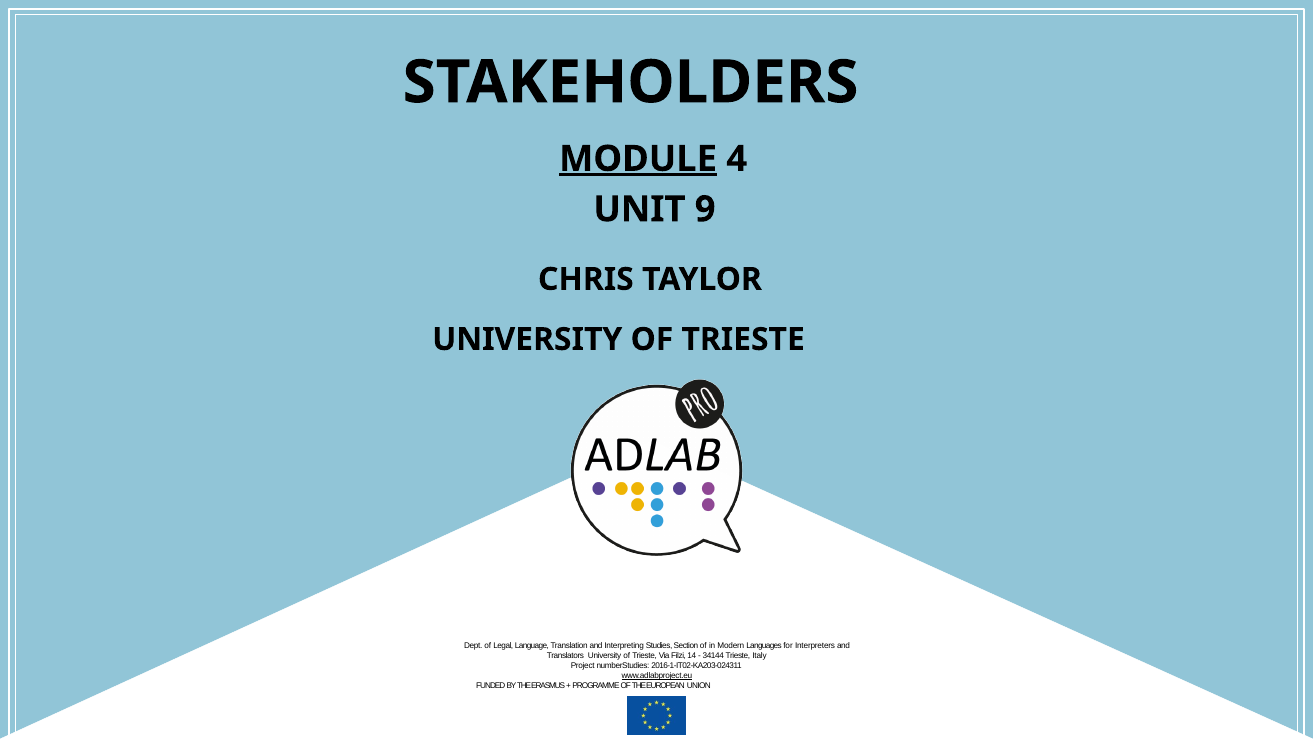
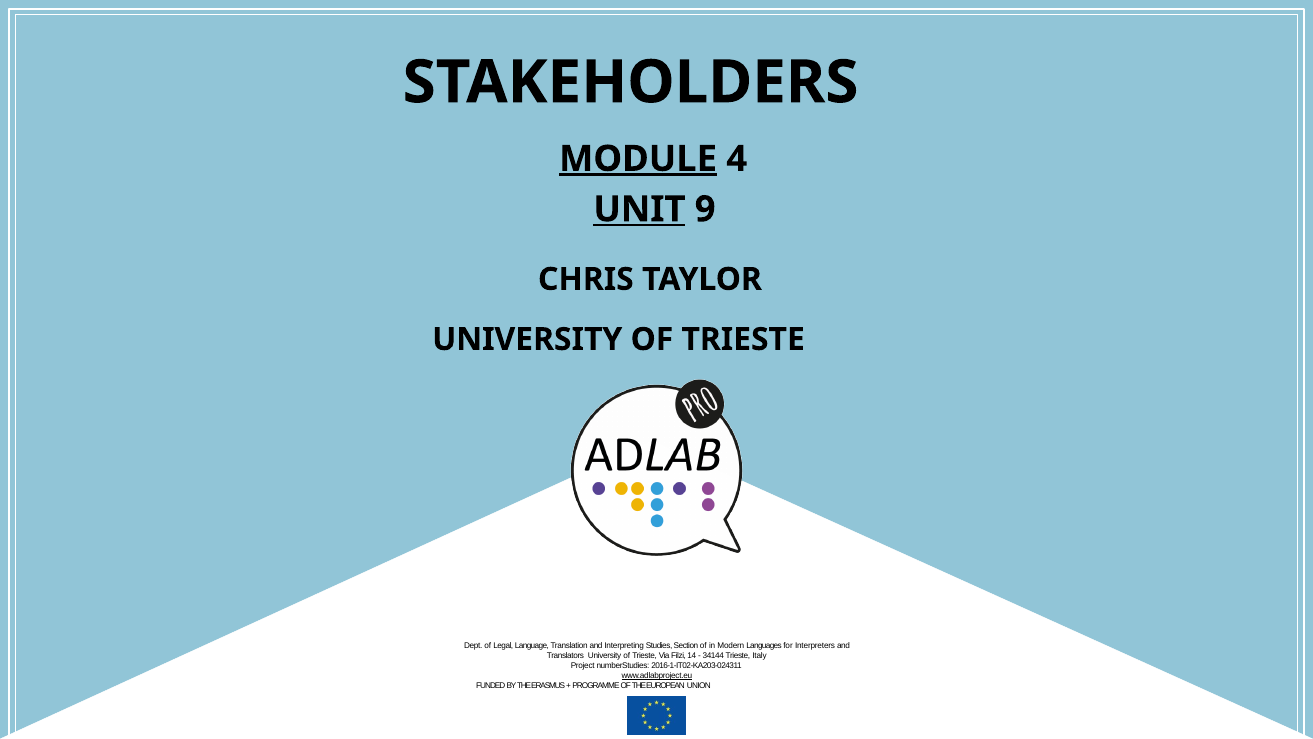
UNIT underline: none -> present
